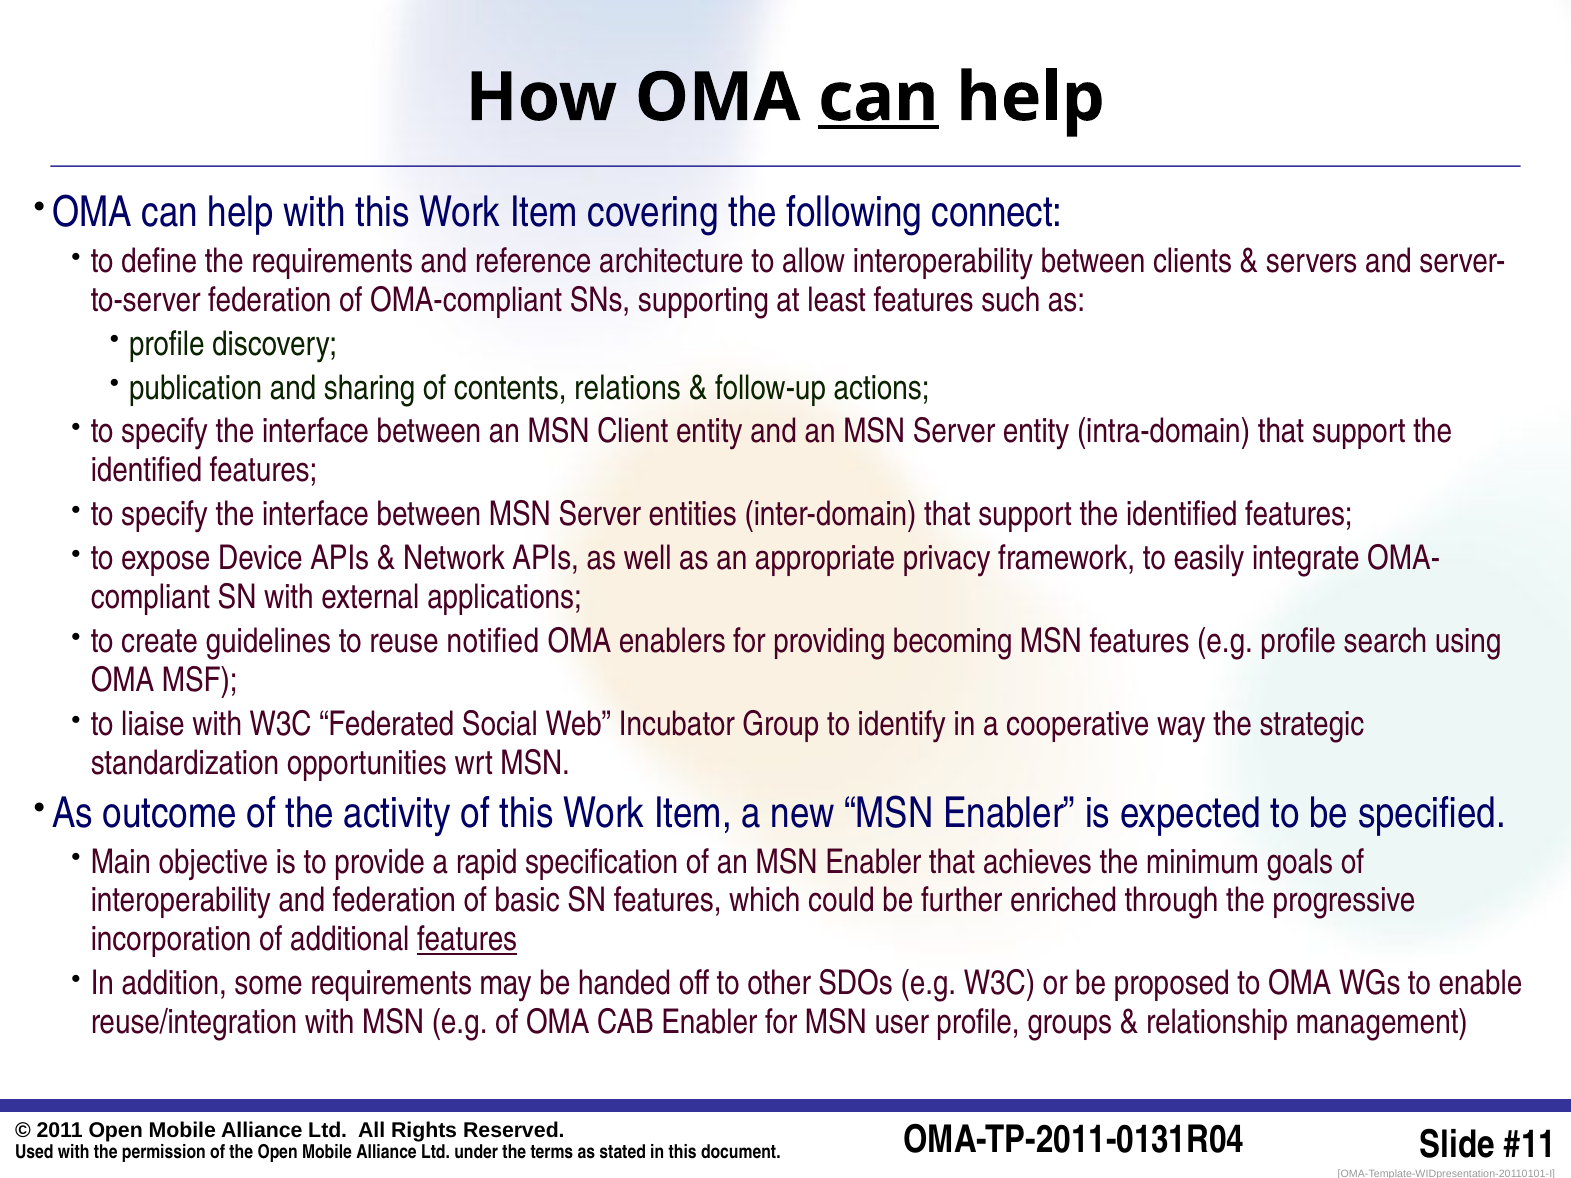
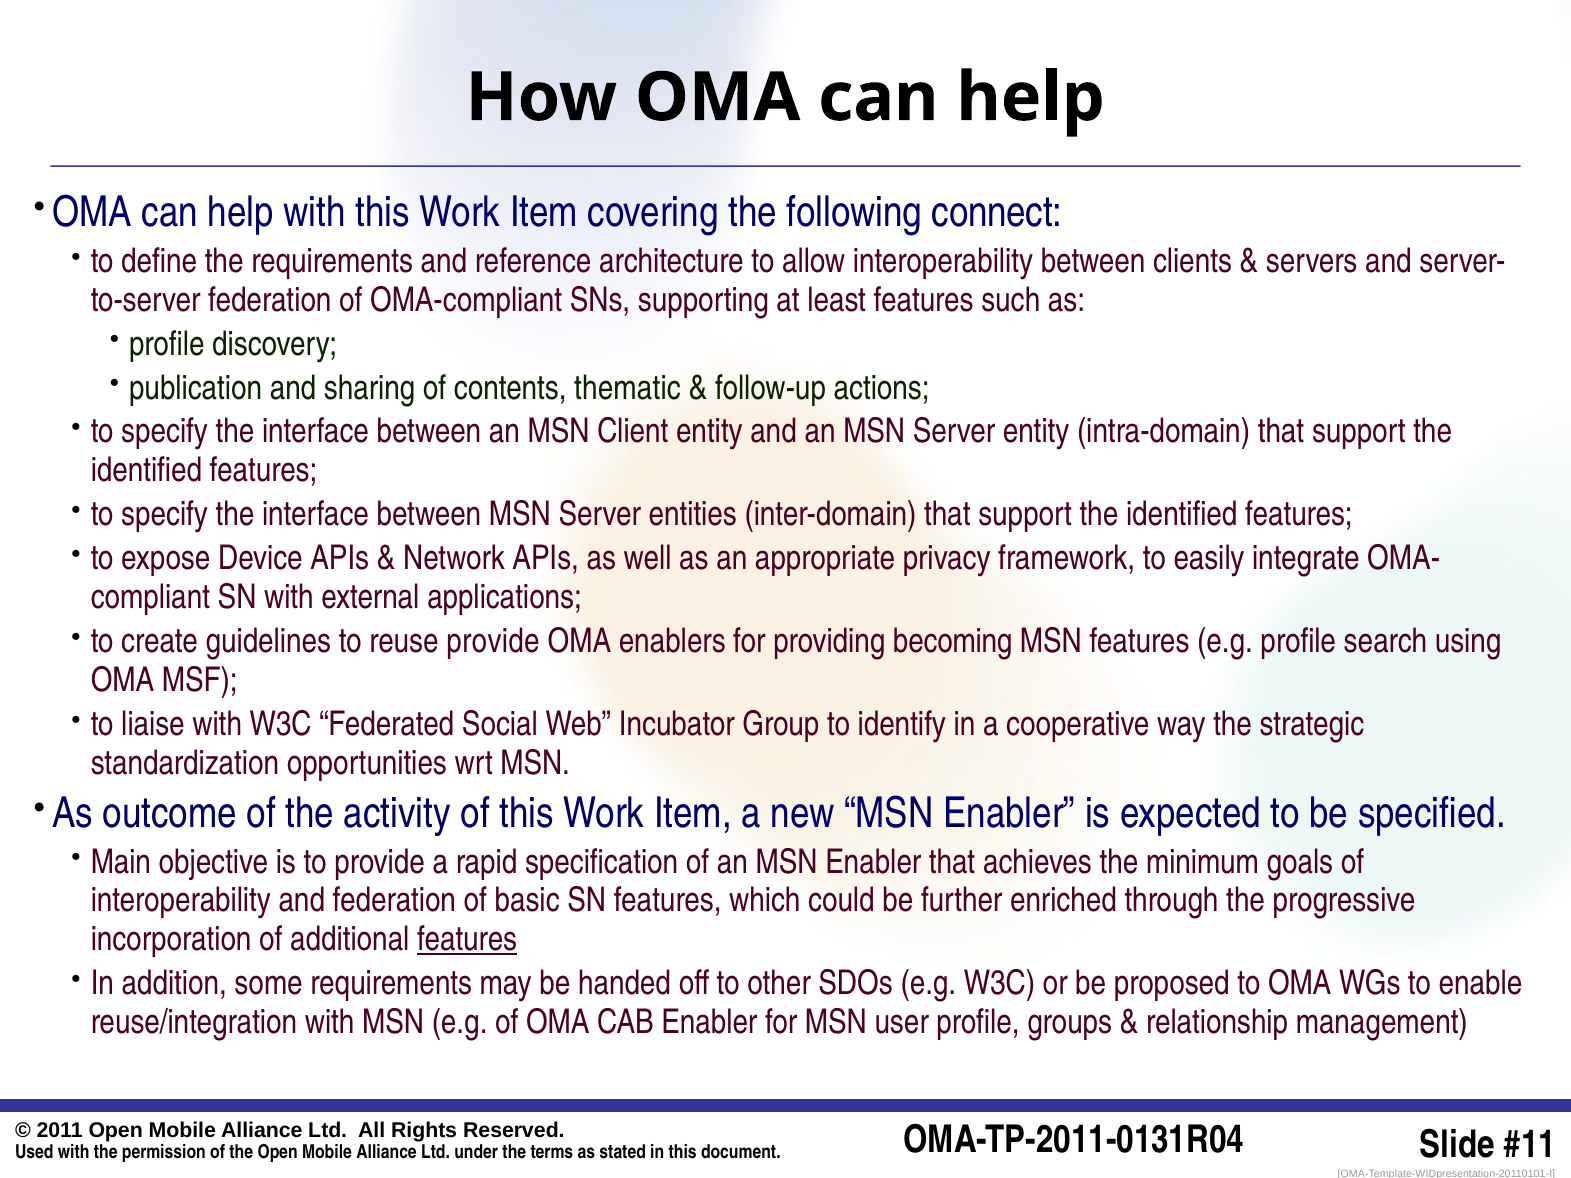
can at (878, 98) underline: present -> none
relations: relations -> thematic
reuse notified: notified -> provide
